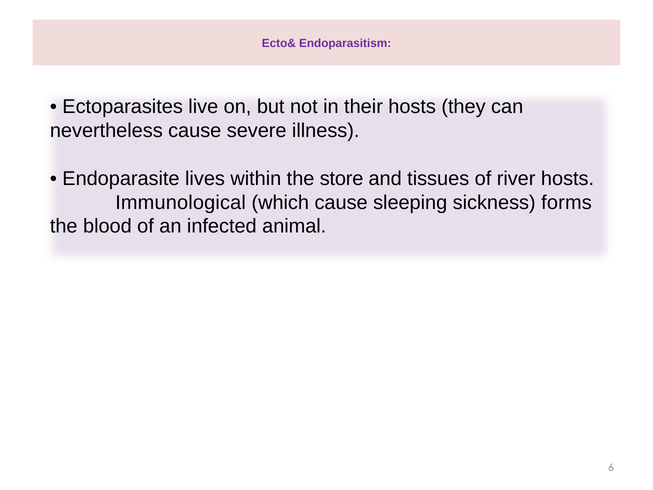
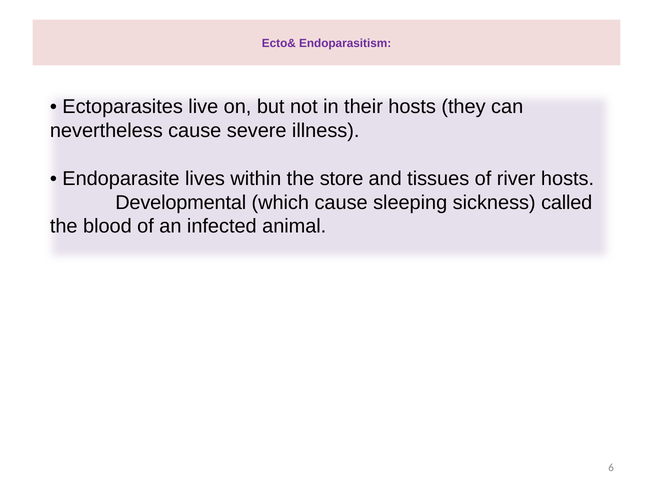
Immunological: Immunological -> Developmental
forms: forms -> called
